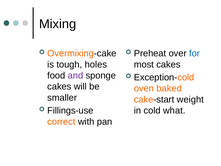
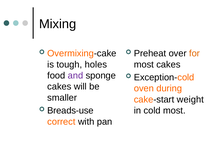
for colour: blue -> orange
baked: baked -> during
cold what: what -> most
Fillings-use: Fillings-use -> Breads-use
